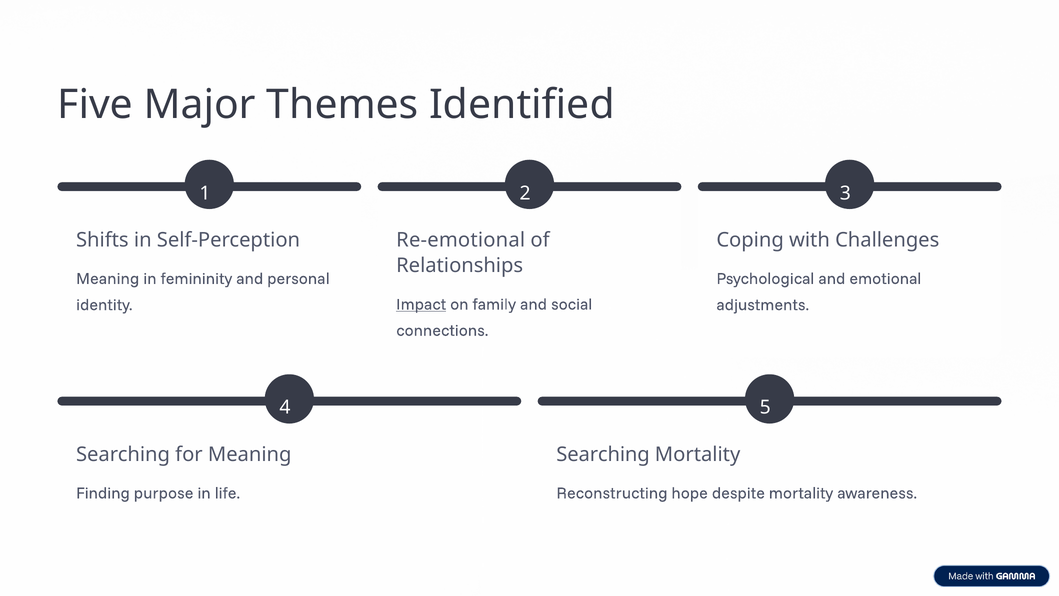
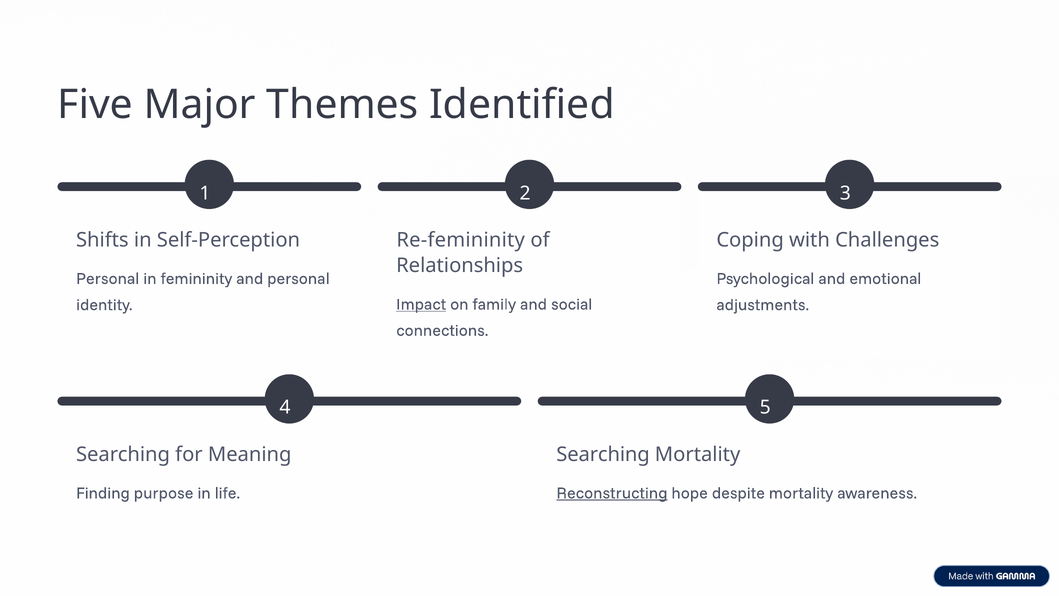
Re-emotional: Re-emotional -> Re-femininity
Meaning at (108, 279): Meaning -> Personal
Reconstructing underline: none -> present
